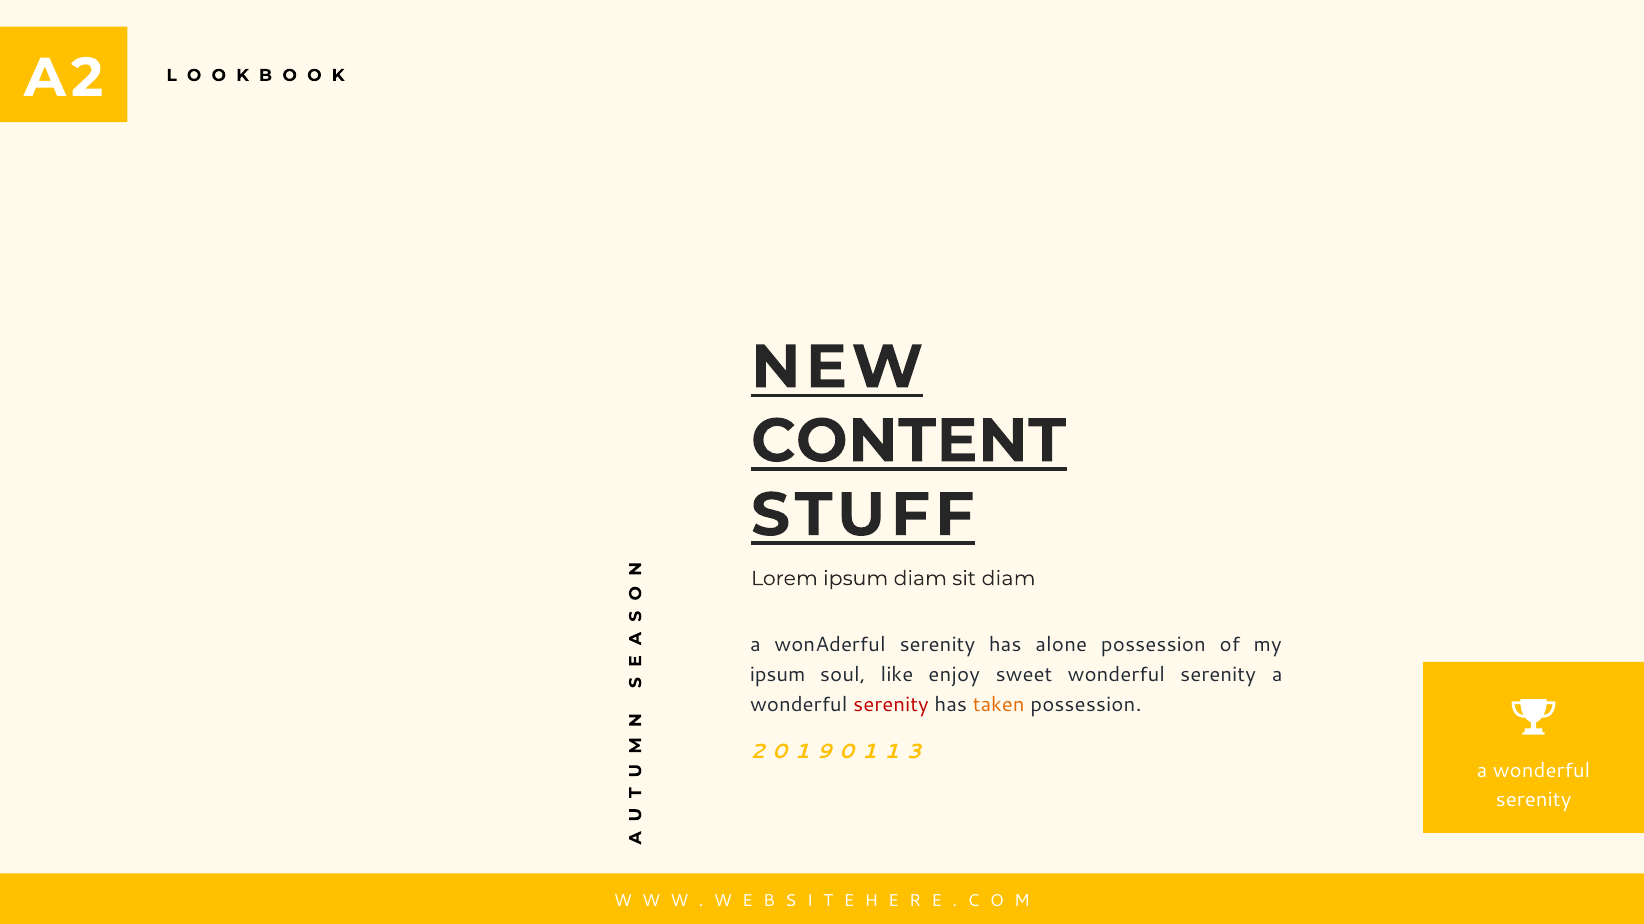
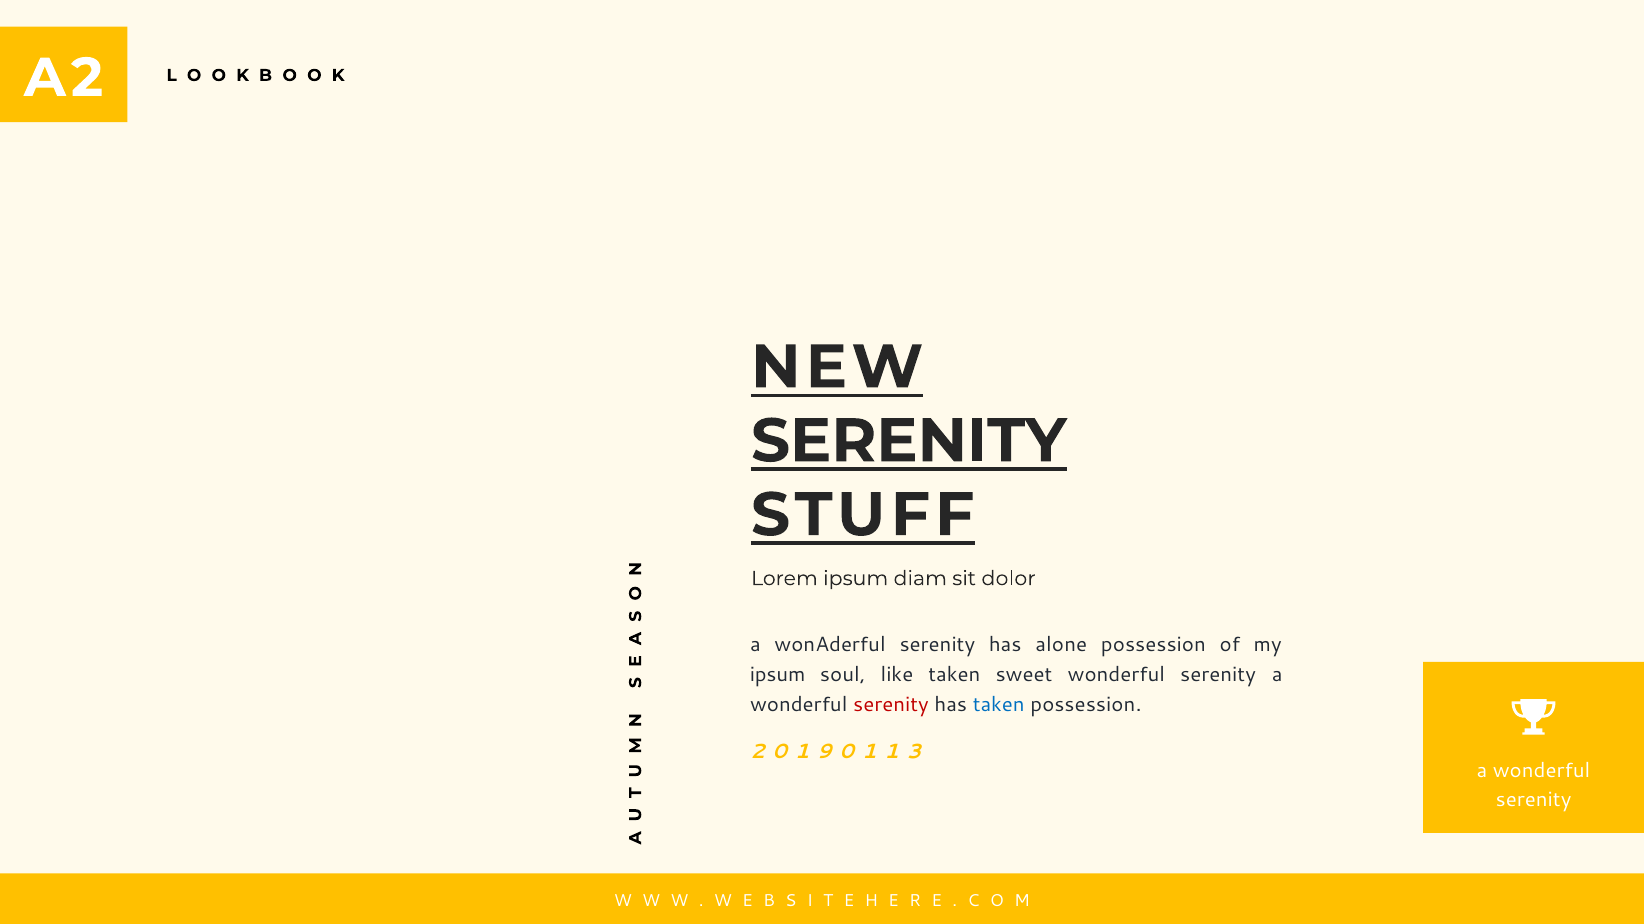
CONTENT at (909, 441): CONTENT -> SERENITY
sit diam: diam -> dolor
like enjoy: enjoy -> taken
taken at (999, 705) colour: orange -> blue
